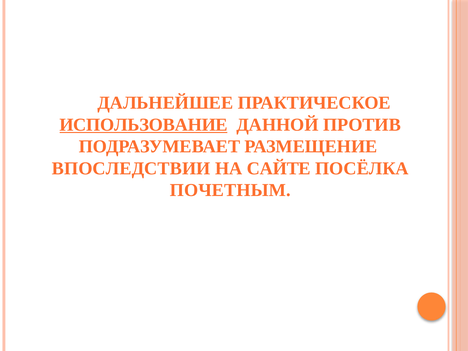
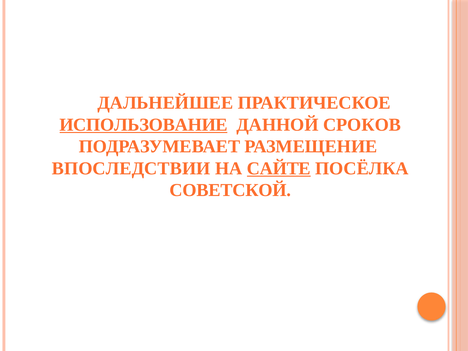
ПРОТИВ: ПРОТИВ -> СРОКОВ
САЙТЕ underline: none -> present
ПОЧЕТНЫМ: ПОЧЕТНЫМ -> СОВЕТСКОЙ
